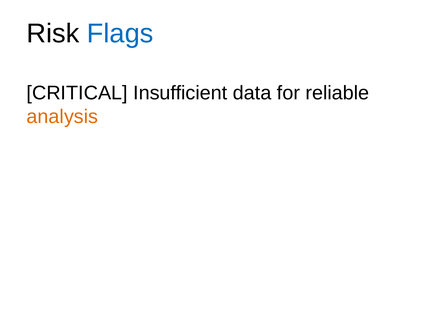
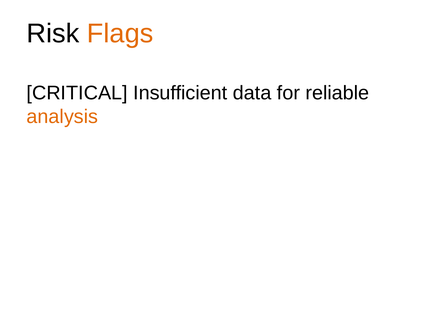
Flags colour: blue -> orange
